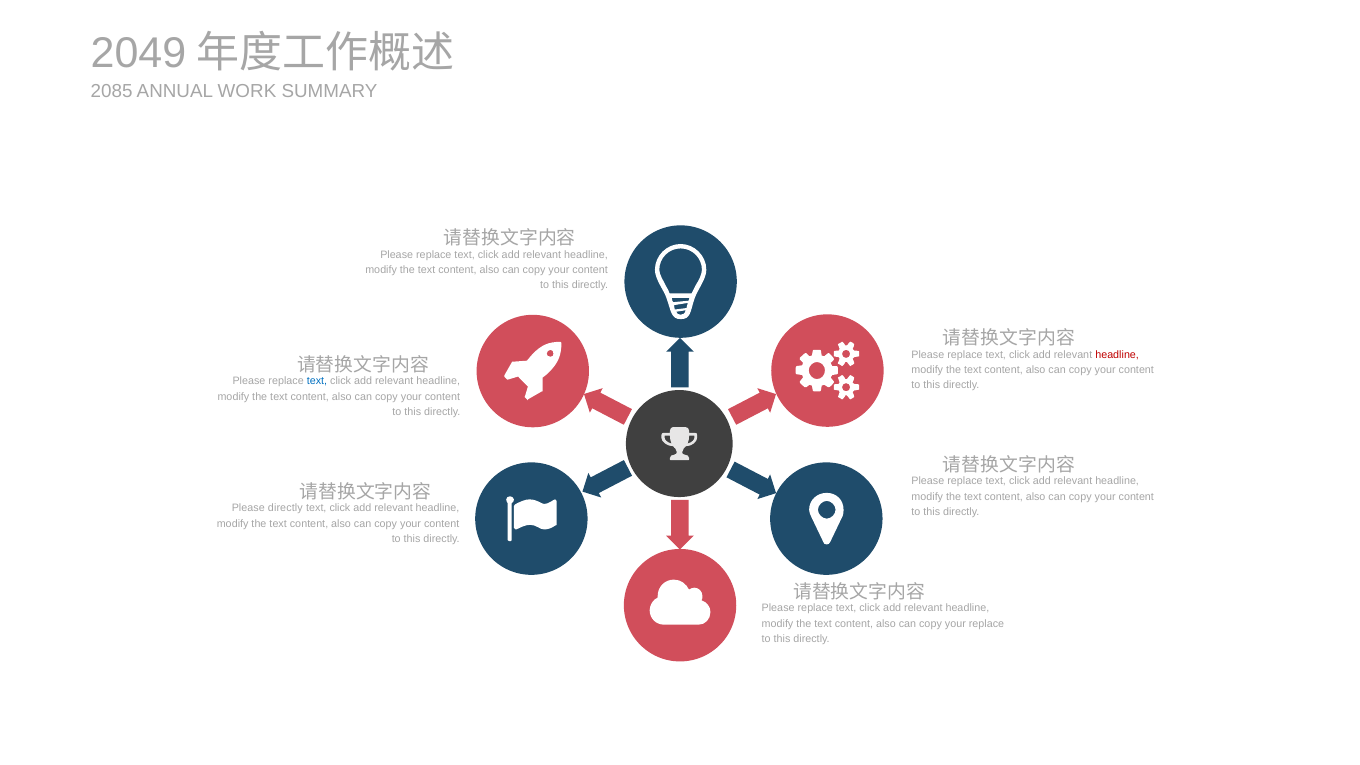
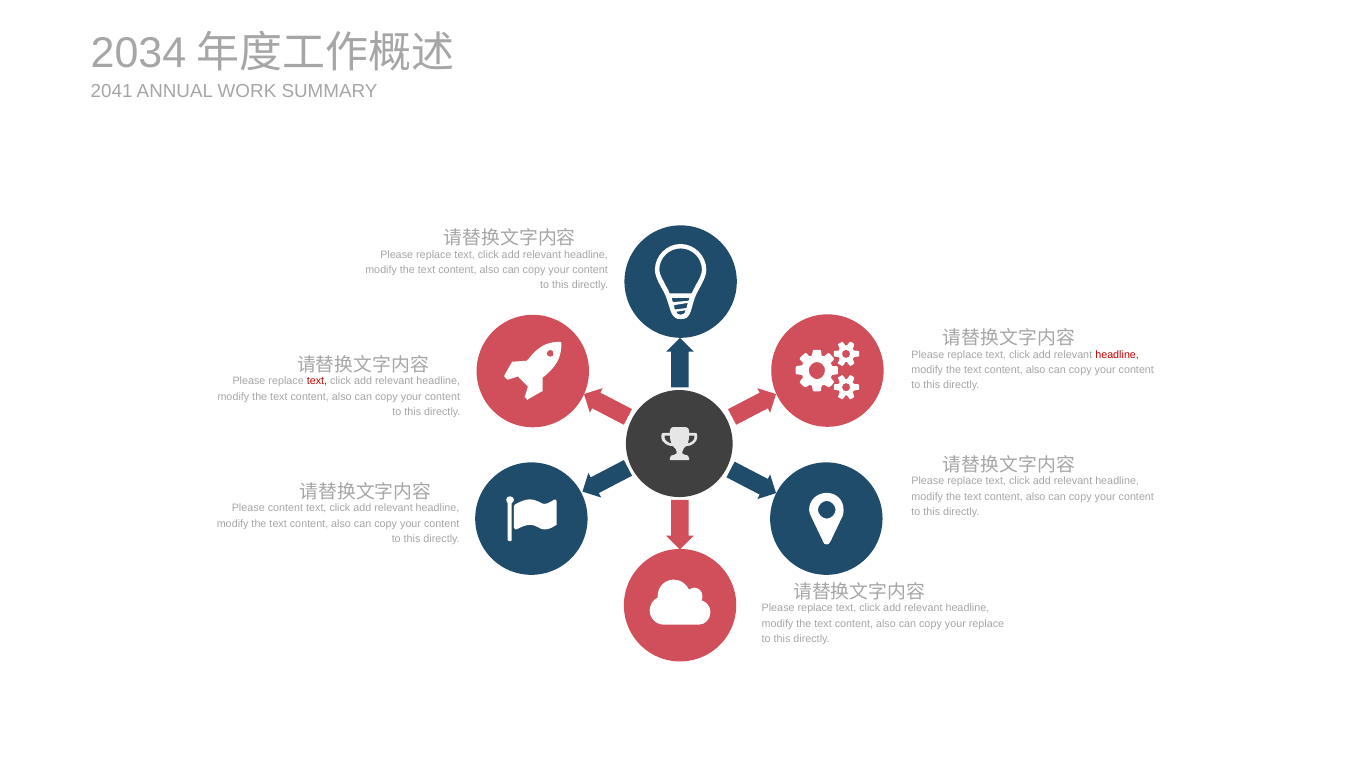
2049: 2049 -> 2034
2085: 2085 -> 2041
text at (317, 381) colour: blue -> red
Please directly: directly -> content
